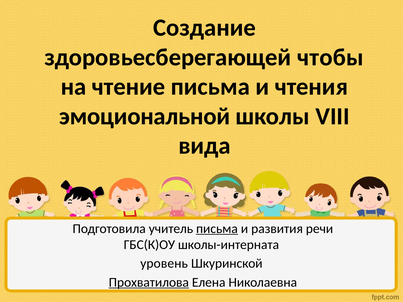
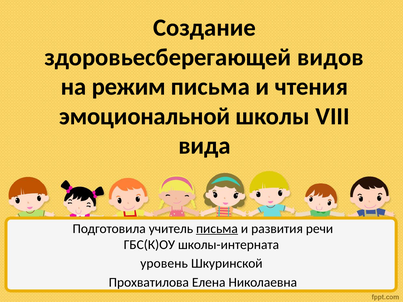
чтобы: чтобы -> видов
чтение: чтение -> режим
Прохватилова underline: present -> none
